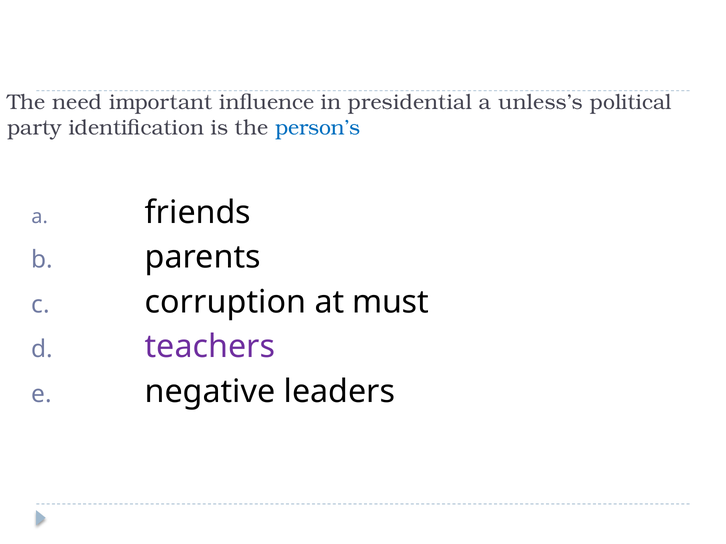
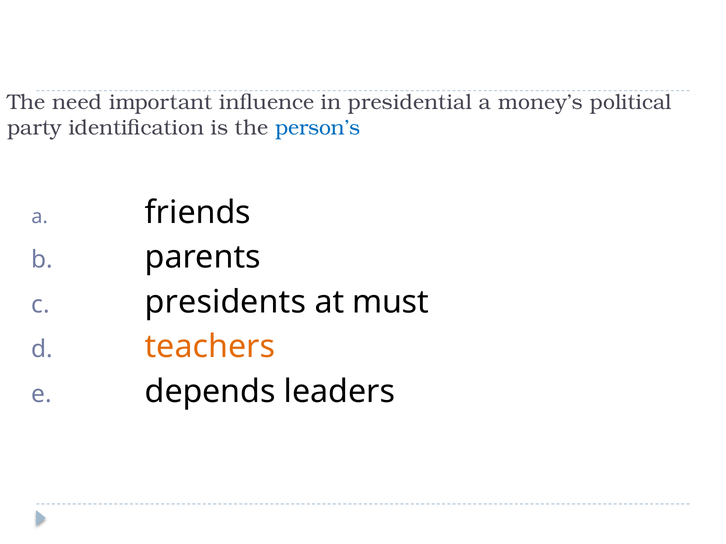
unless’s: unless’s -> money’s
corruption: corruption -> presidents
teachers colour: purple -> orange
negative: negative -> depends
